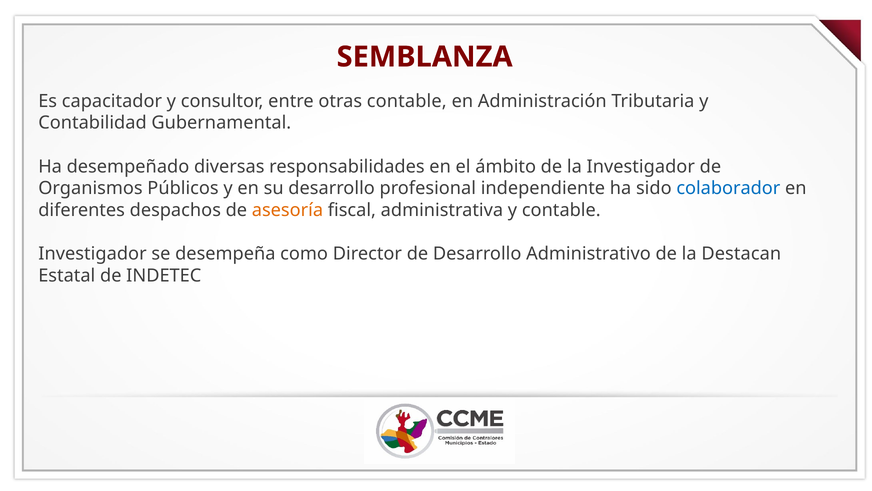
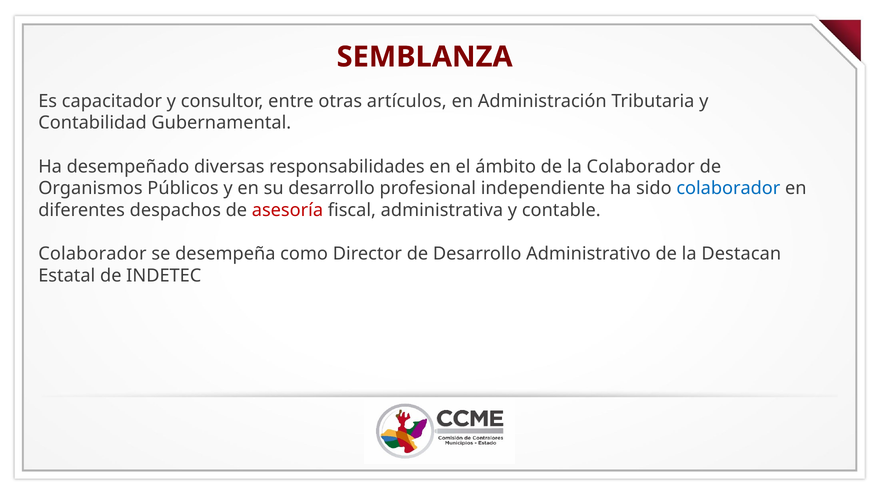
otras contable: contable -> artículos
la Investigador: Investigador -> Colaborador
asesoría colour: orange -> red
Investigador at (92, 254): Investigador -> Colaborador
